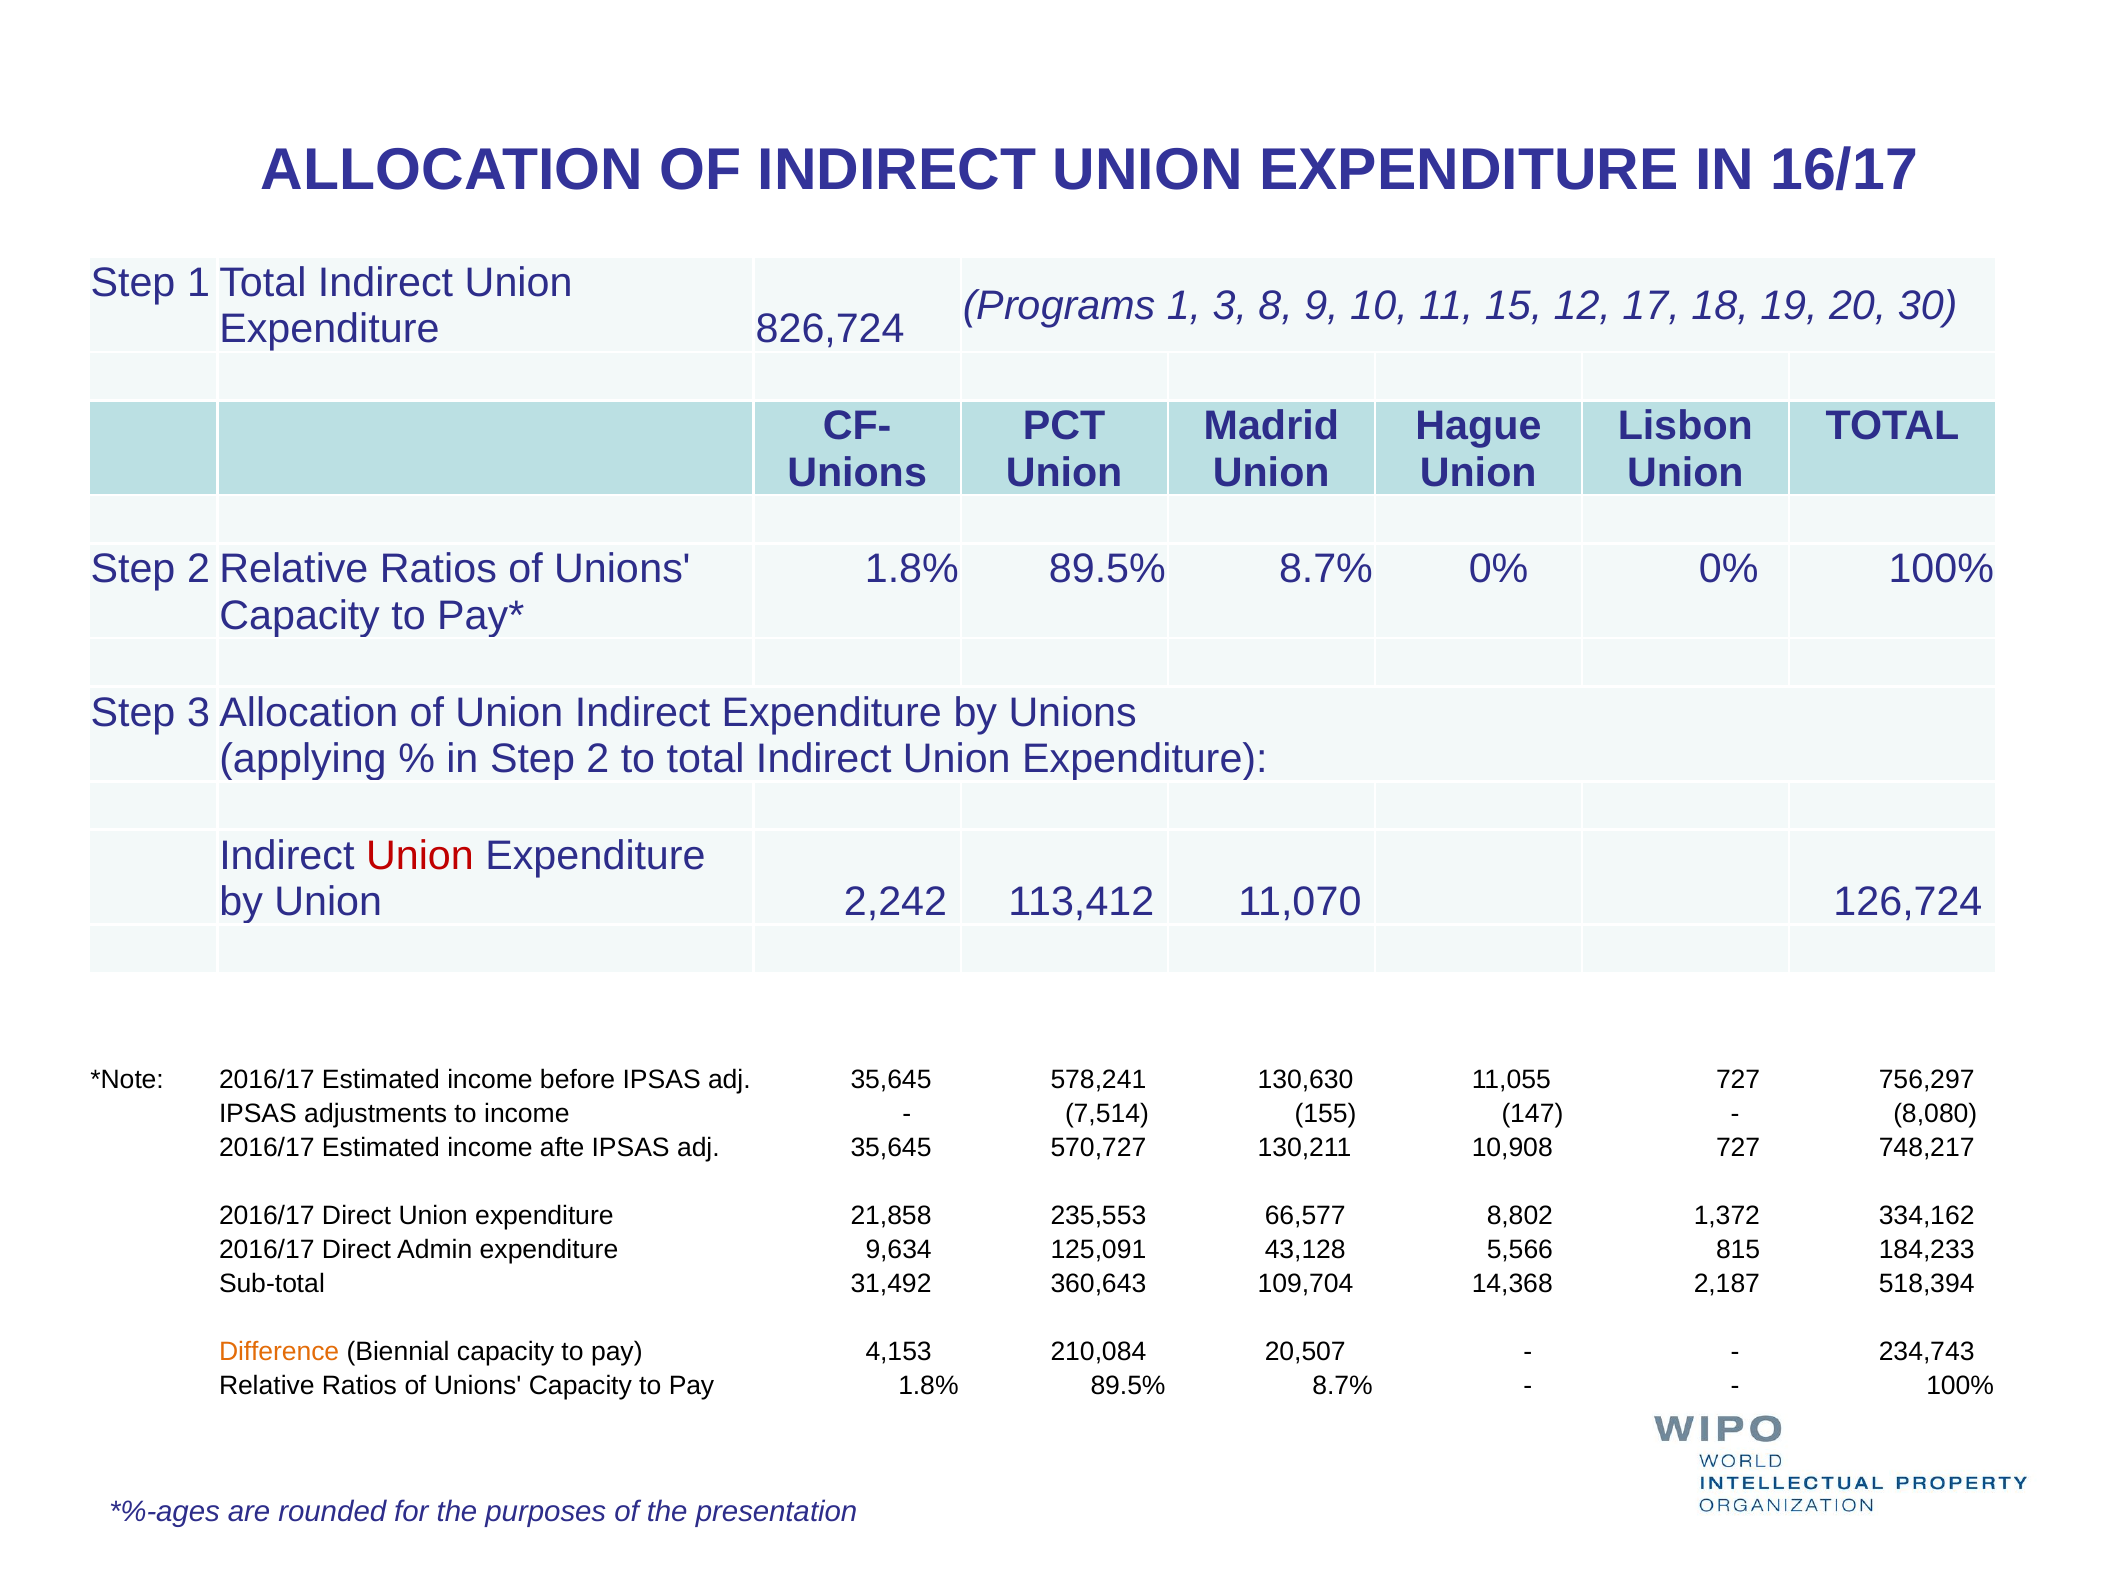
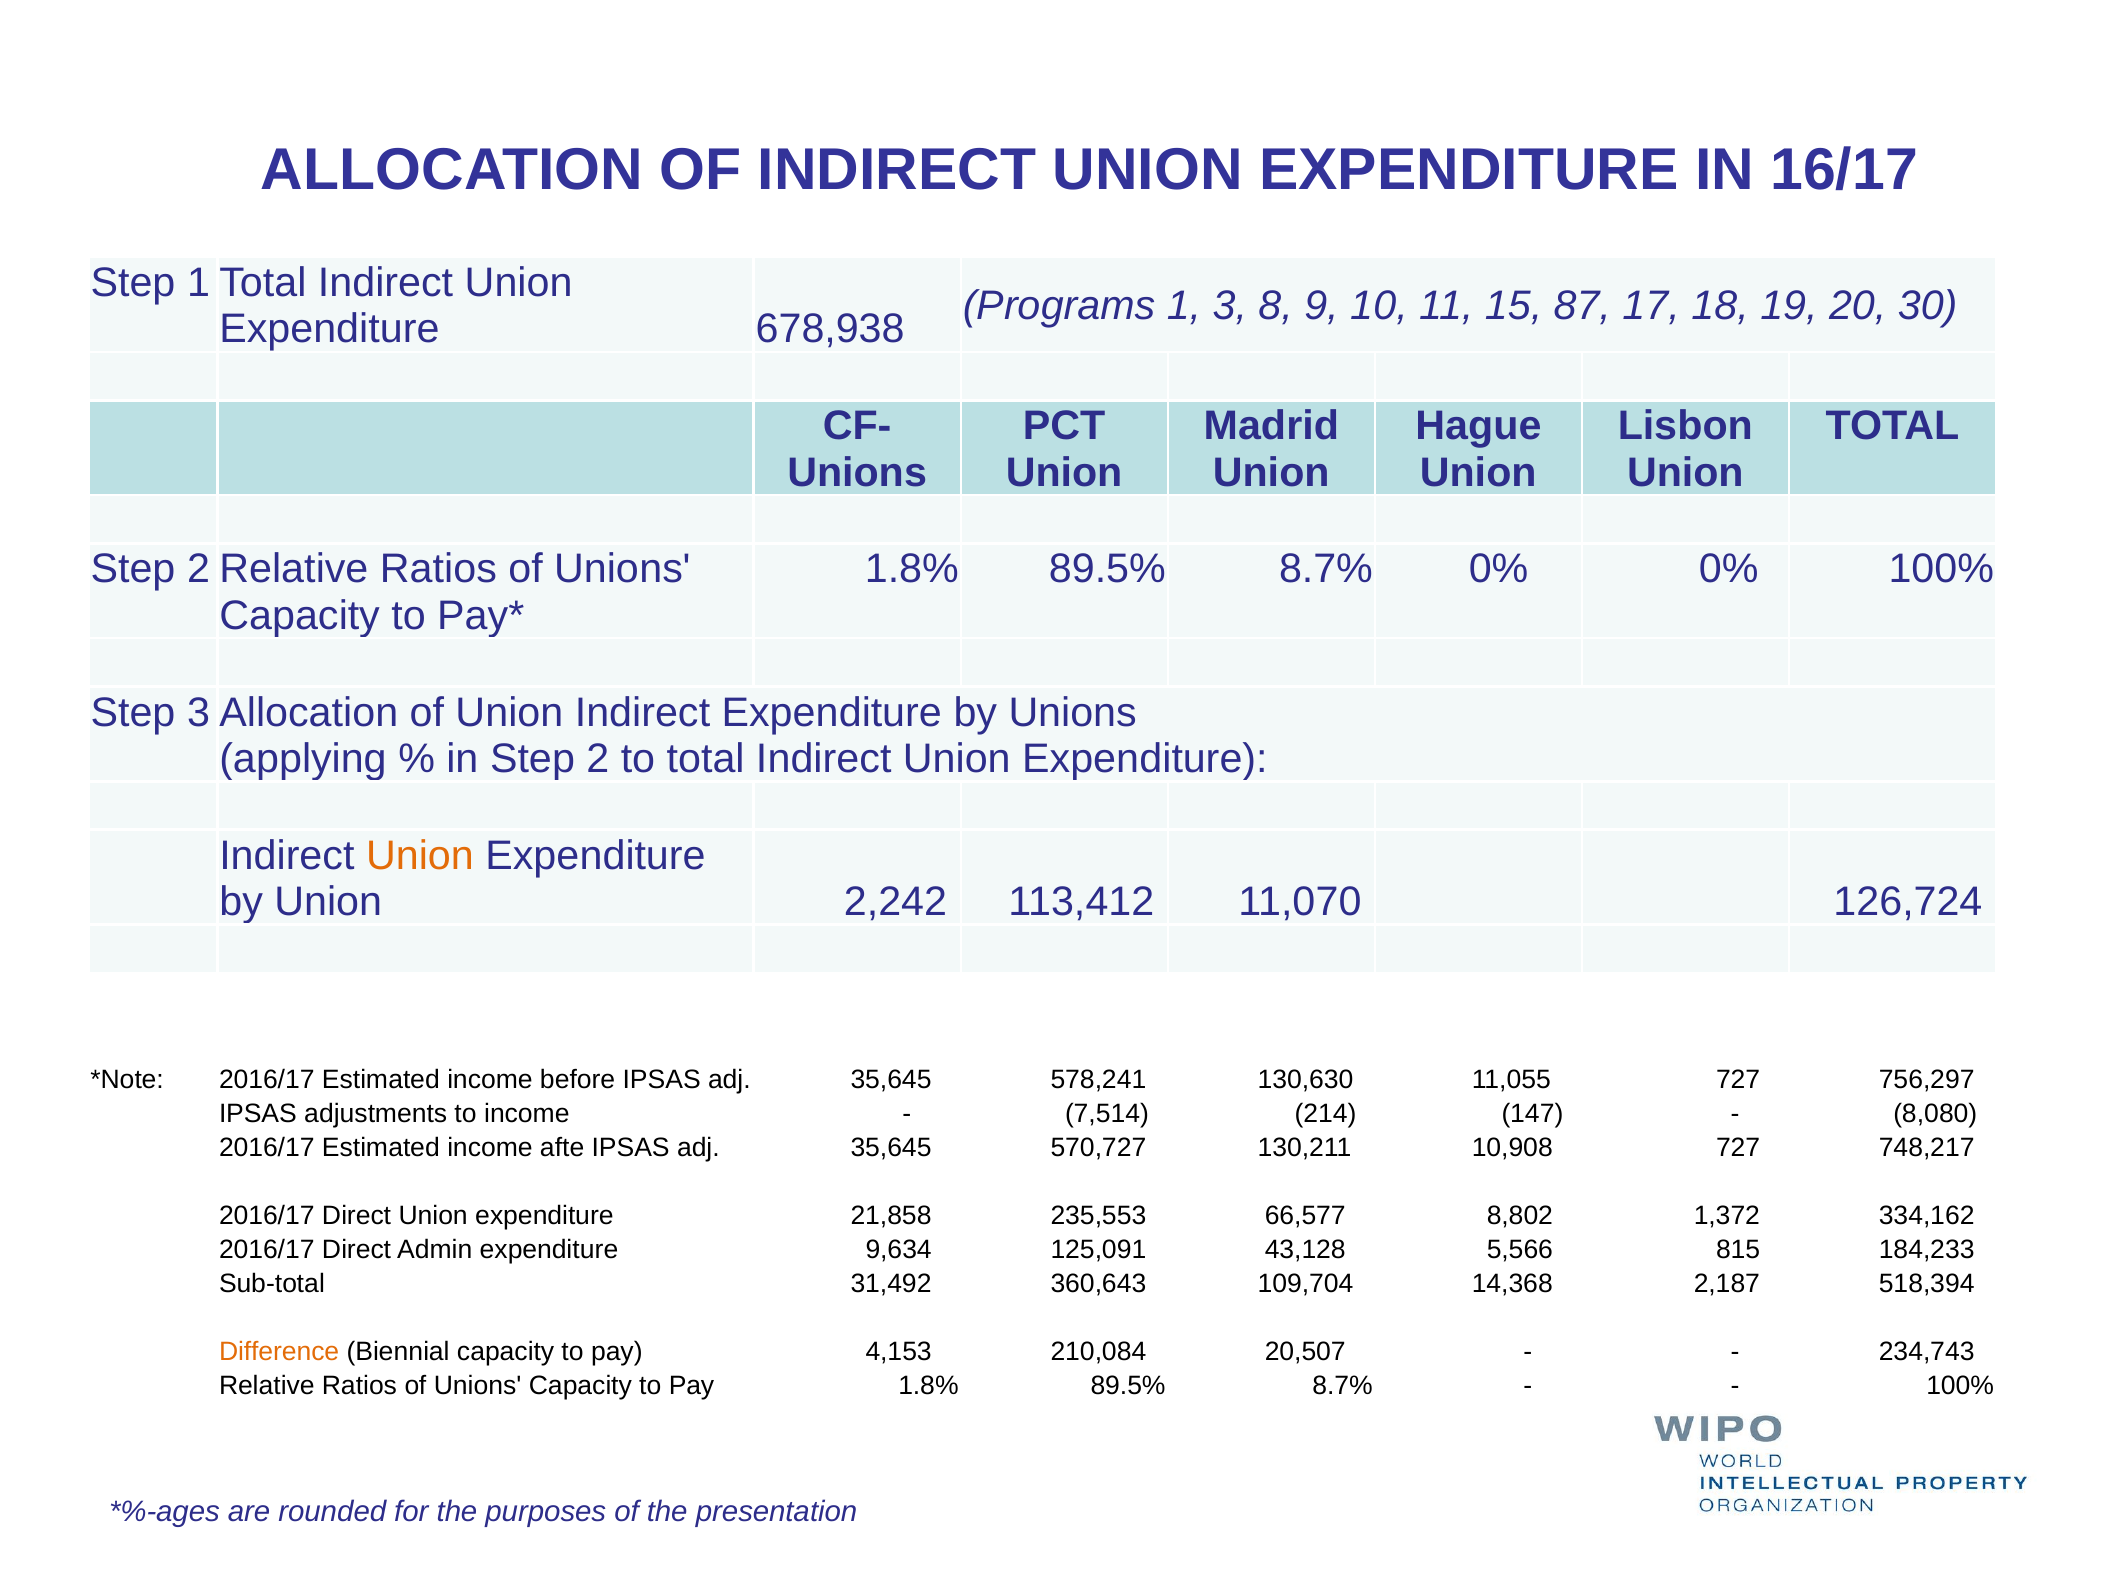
12: 12 -> 87
826,724: 826,724 -> 678,938
Union at (420, 856) colour: red -> orange
155: 155 -> 214
